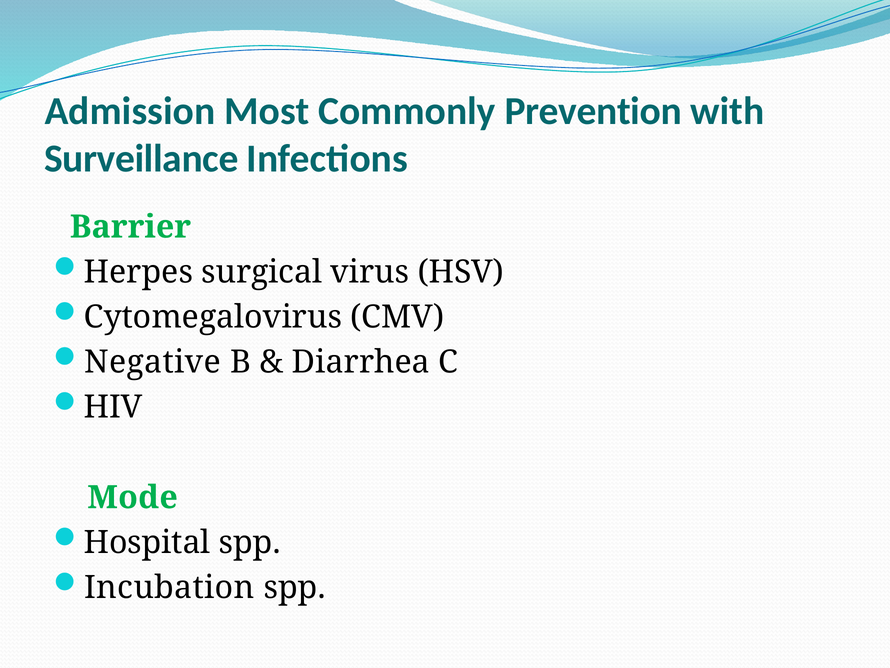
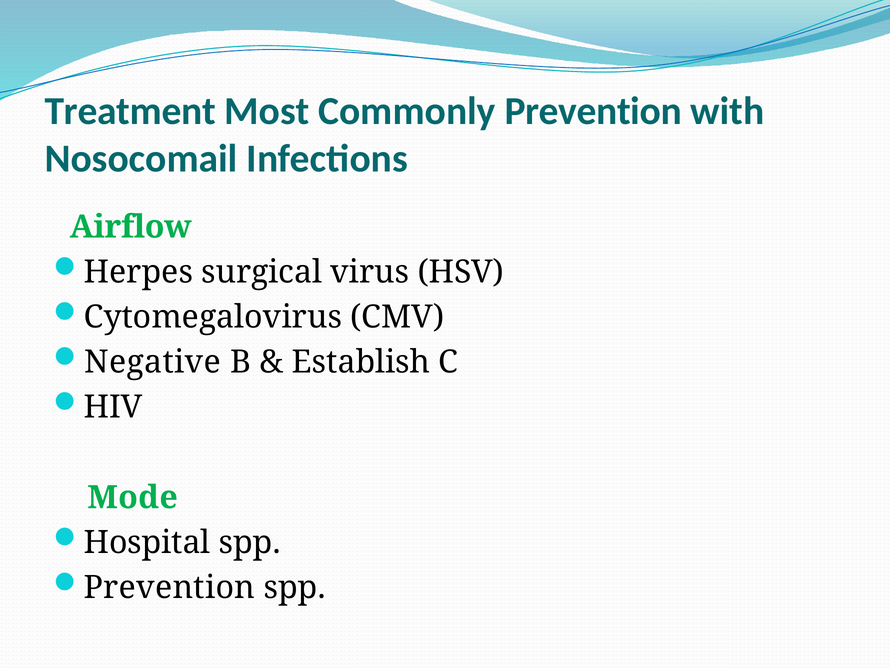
Admission: Admission -> Treatment
Surveillance: Surveillance -> Nosocomail
Barrier: Barrier -> Airflow
Diarrhea: Diarrhea -> Establish
Incubation at (169, 587): Incubation -> Prevention
